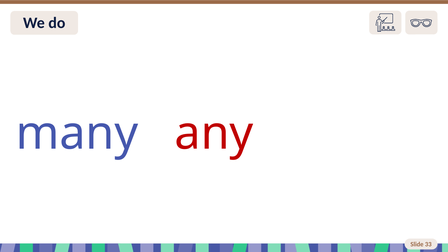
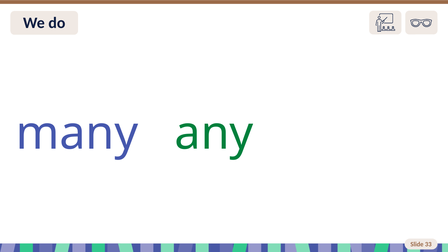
any colour: red -> green
